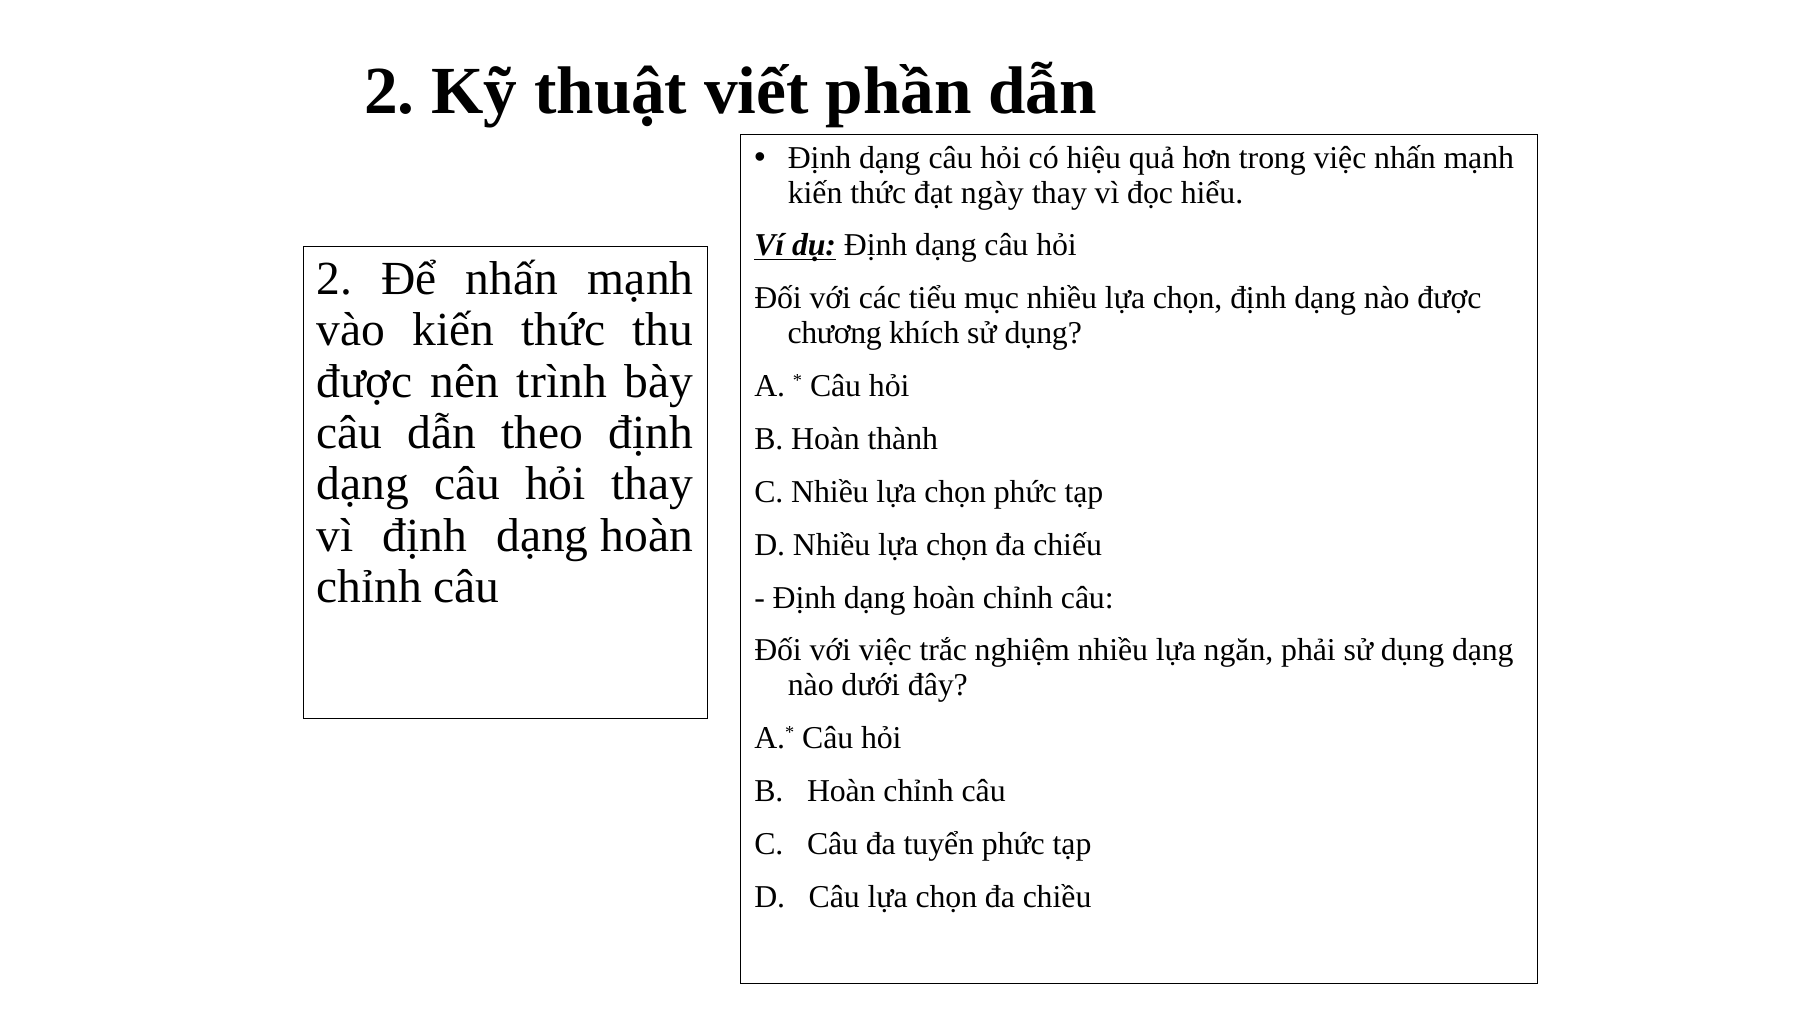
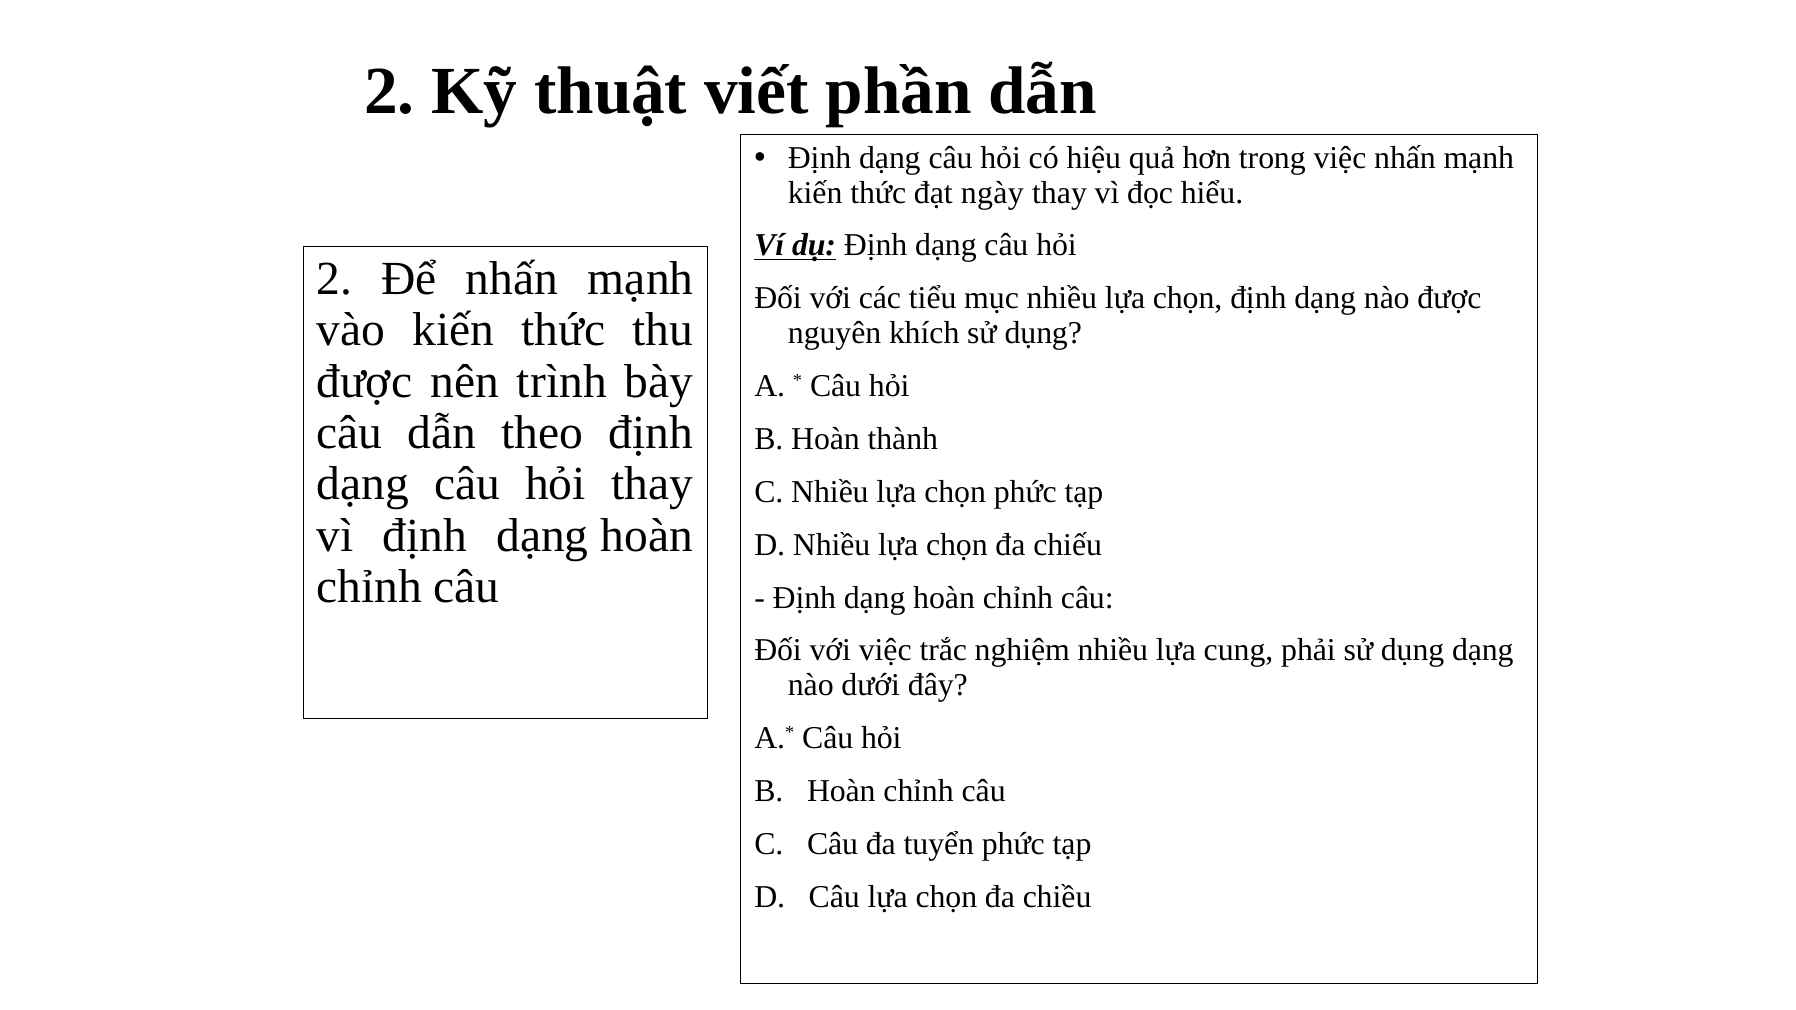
chương: chương -> nguyên
ngăn: ngăn -> cung
